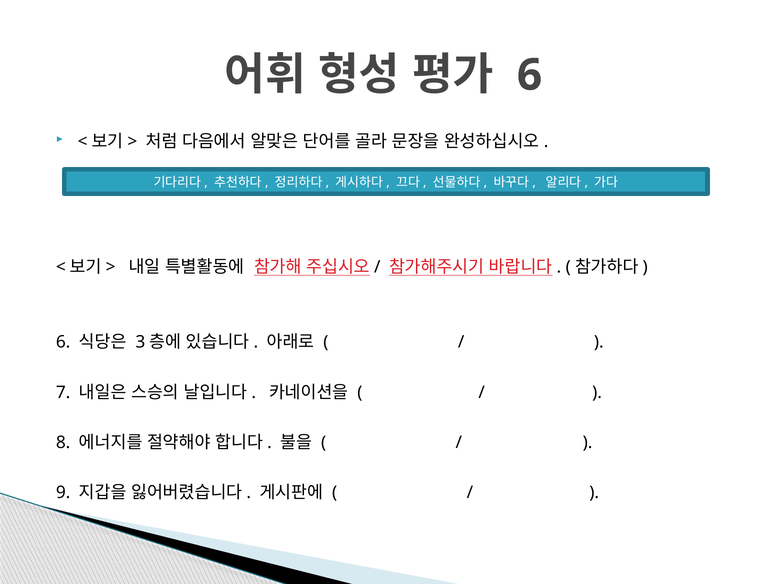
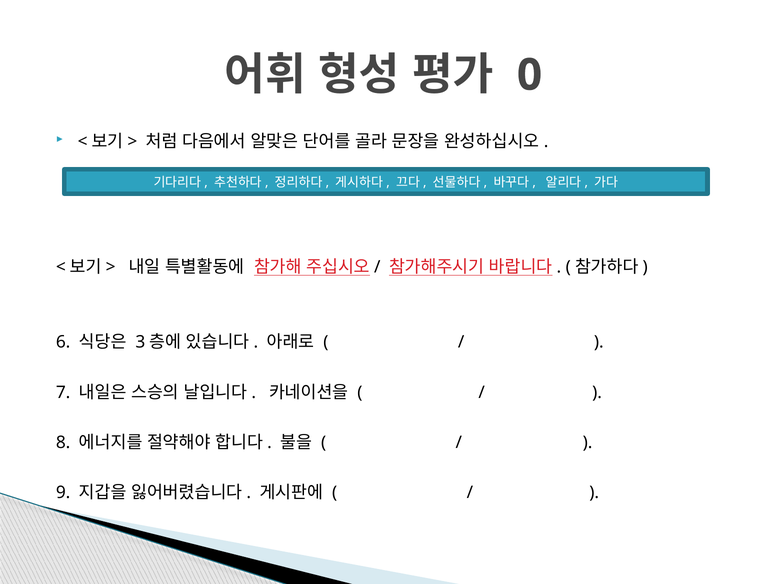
6 at (530, 75): 6 -> 0
